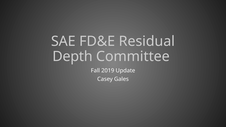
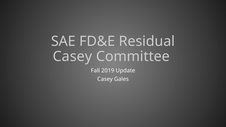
Depth at (73, 56): Depth -> Casey
